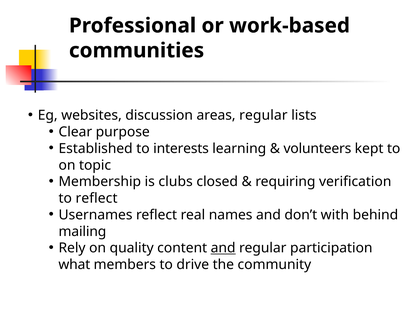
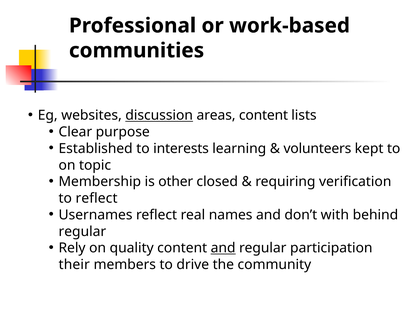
discussion underline: none -> present
areas regular: regular -> content
clubs: clubs -> other
mailing at (82, 232): mailing -> regular
what: what -> their
